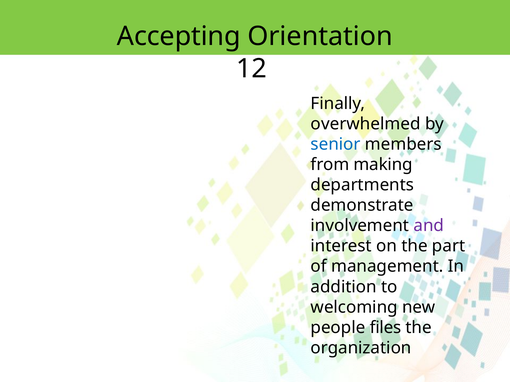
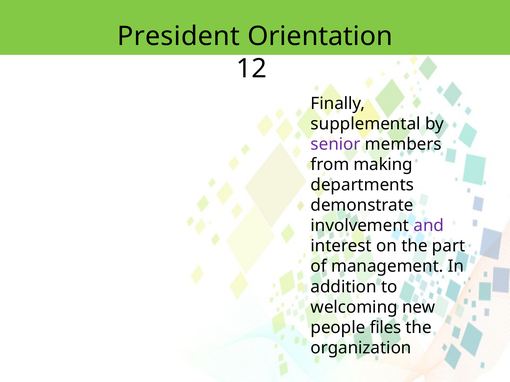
Accepting: Accepting -> President
overwhelmed: overwhelmed -> supplemental
senior colour: blue -> purple
